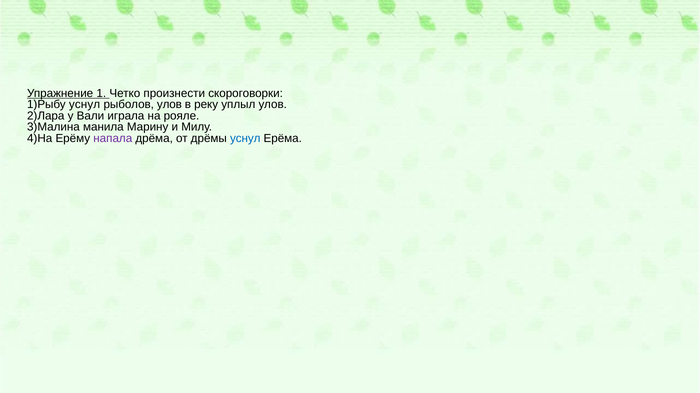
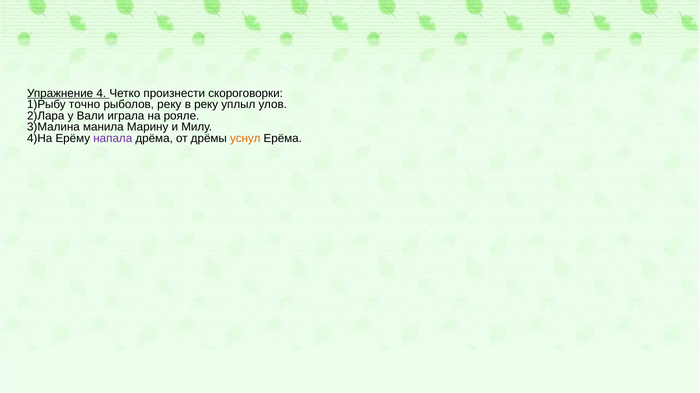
1: 1 -> 4
1)Рыбу уснул: уснул -> точно
рыболов улов: улов -> реку
уснул at (245, 139) colour: blue -> orange
